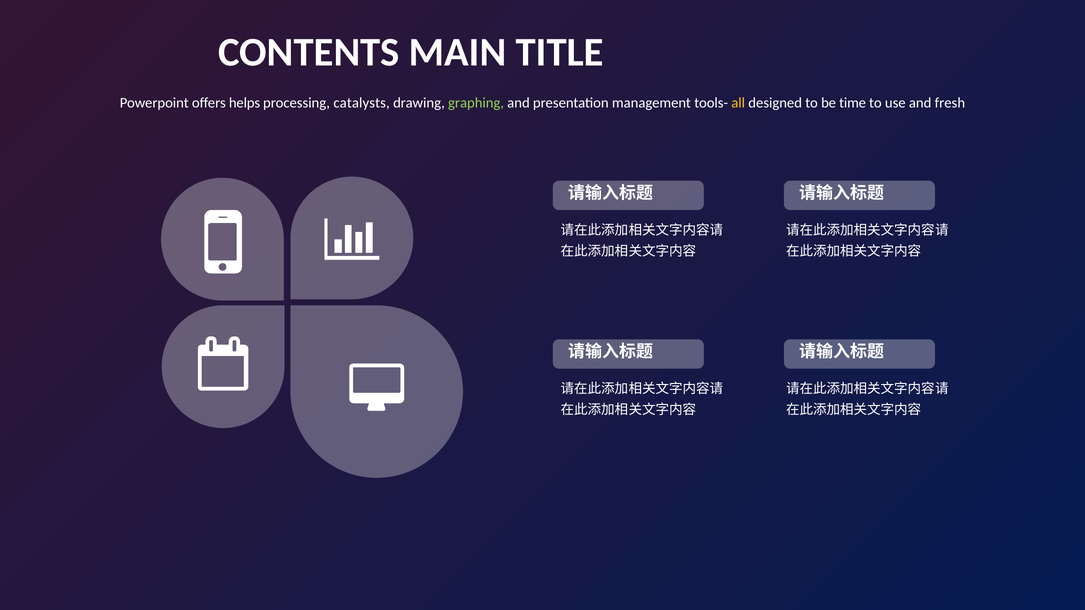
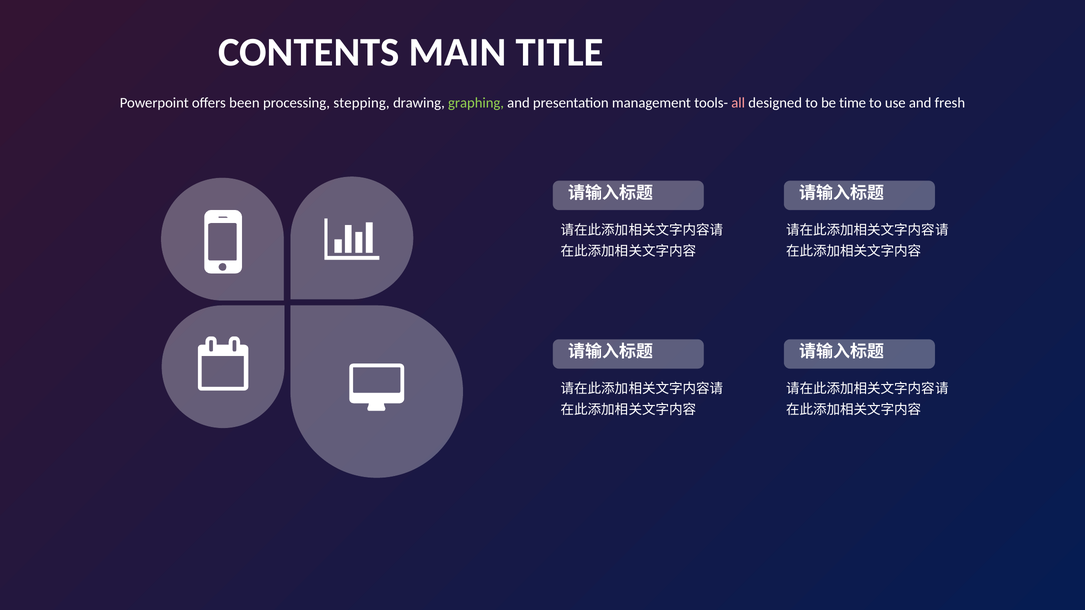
helps: helps -> been
catalysts: catalysts -> stepping
all colour: yellow -> pink
